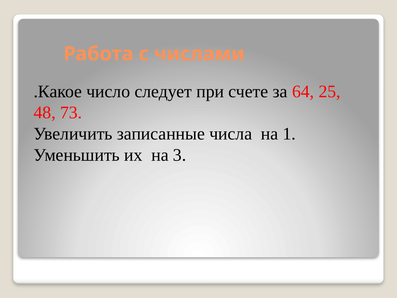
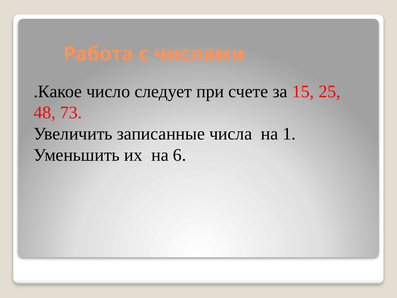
64: 64 -> 15
3: 3 -> 6
